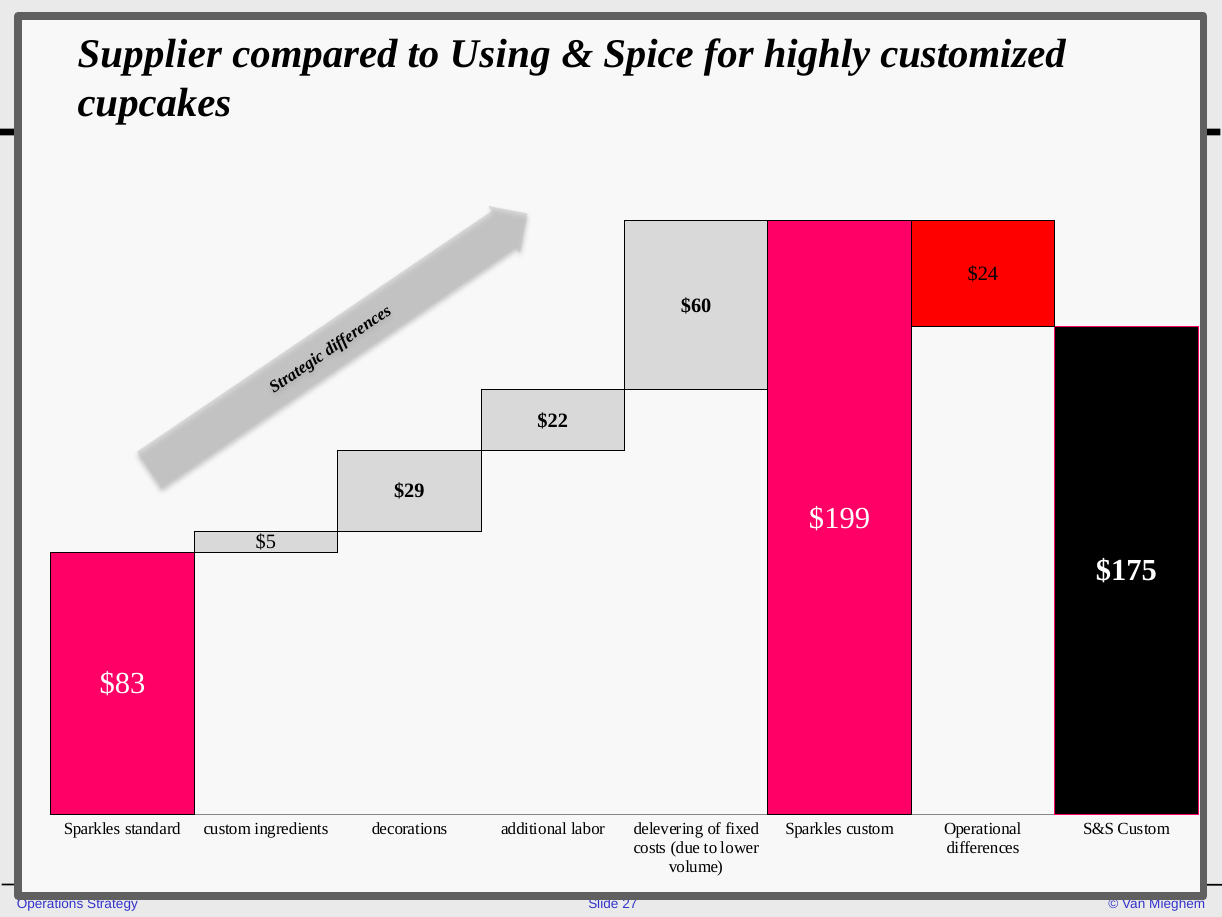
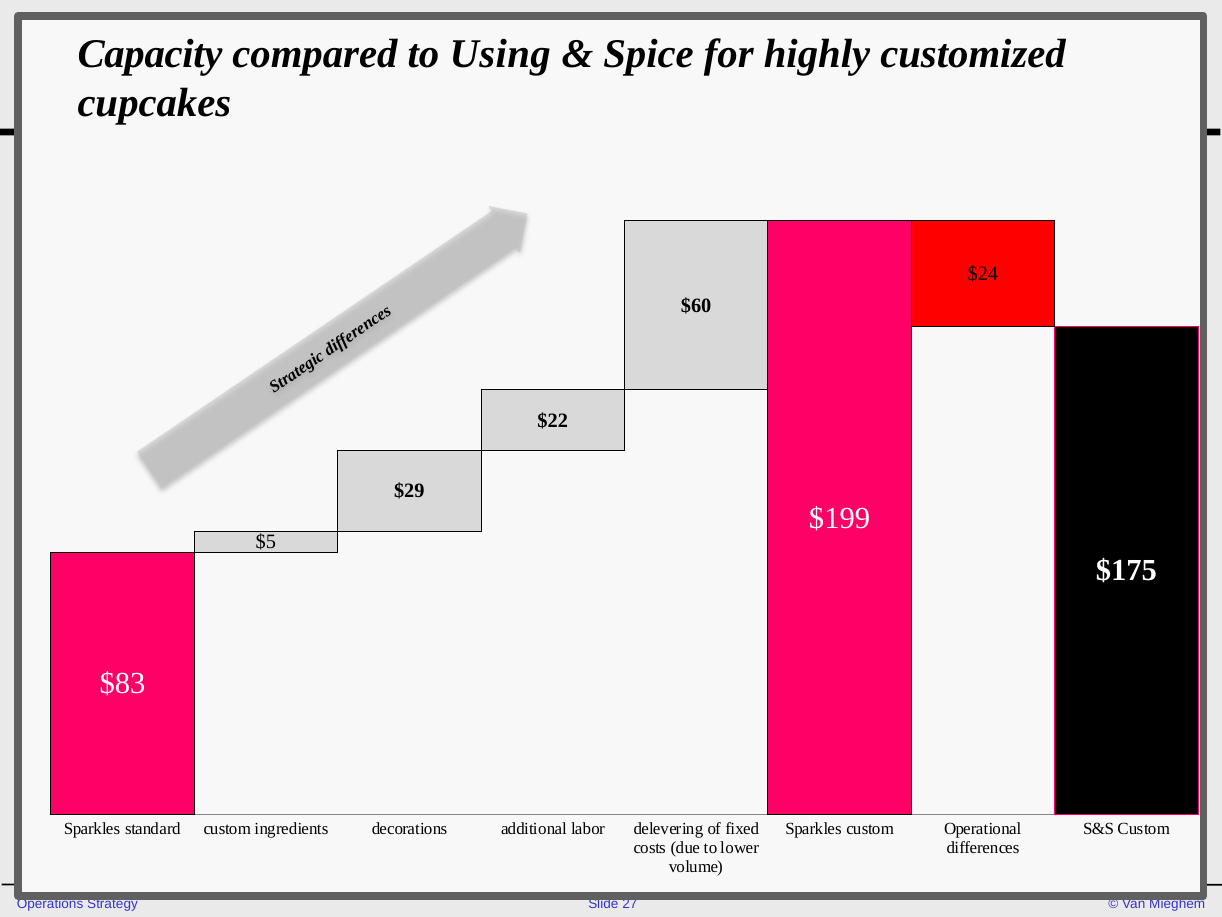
Supplier: Supplier -> Capacity
